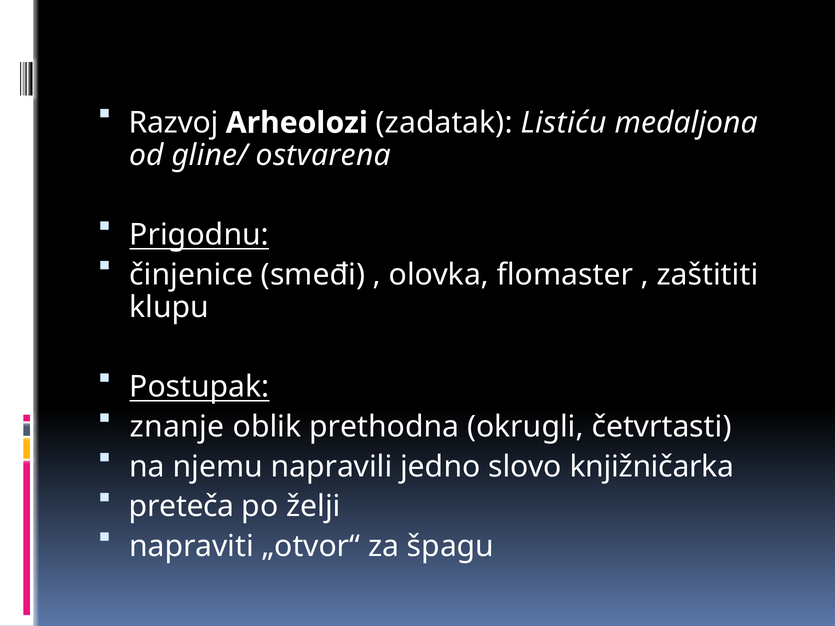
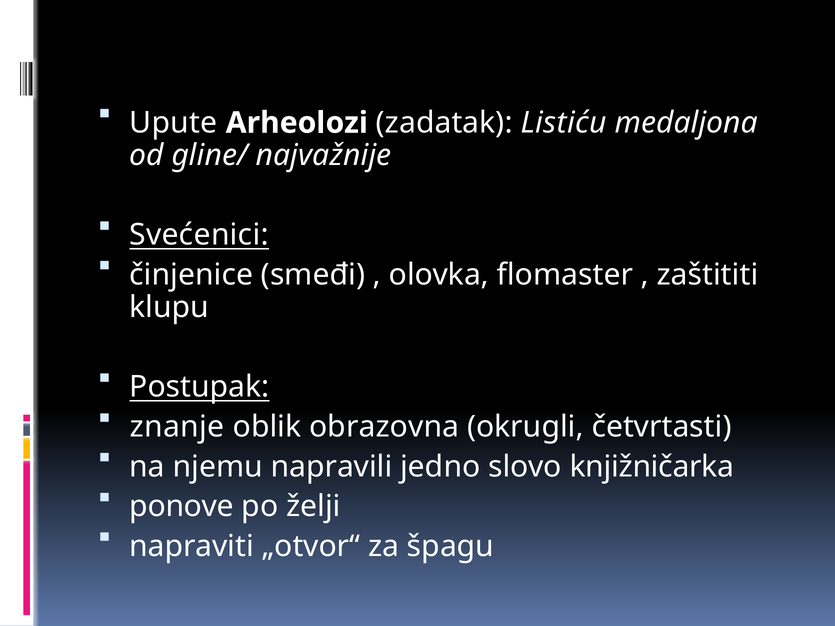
Razvoj: Razvoj -> Upute
ostvarena: ostvarena -> najvažnije
Prigodnu: Prigodnu -> Svećenici
prethodna: prethodna -> obrazovna
preteča: preteča -> ponove
